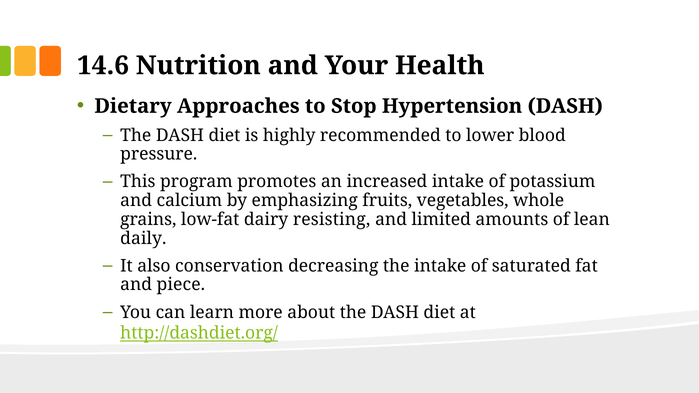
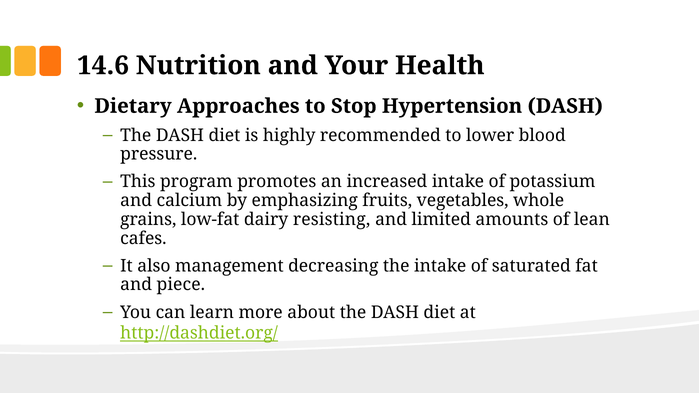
daily: daily -> cafes
conservation: conservation -> management
